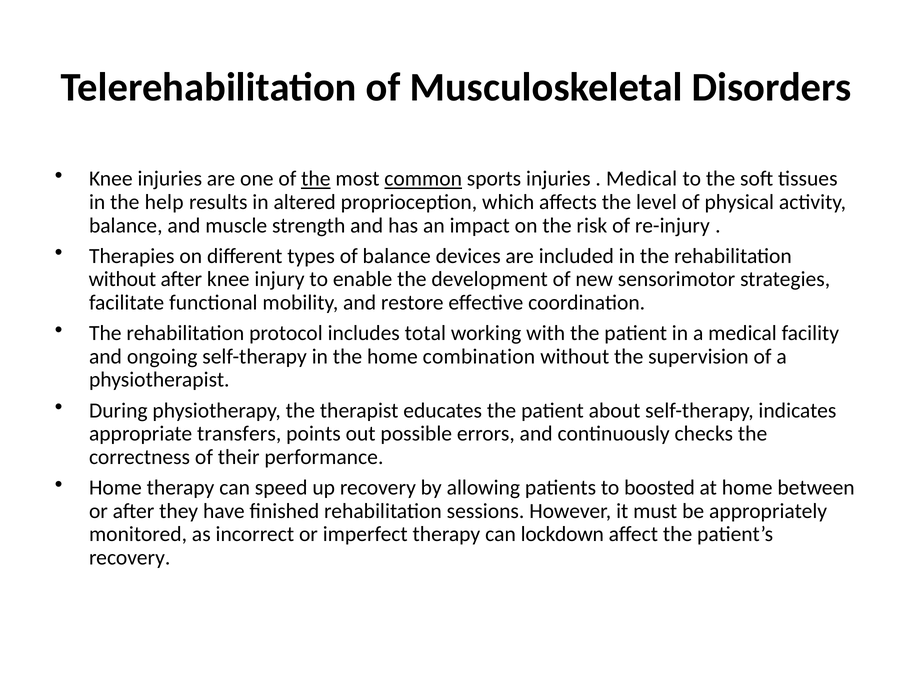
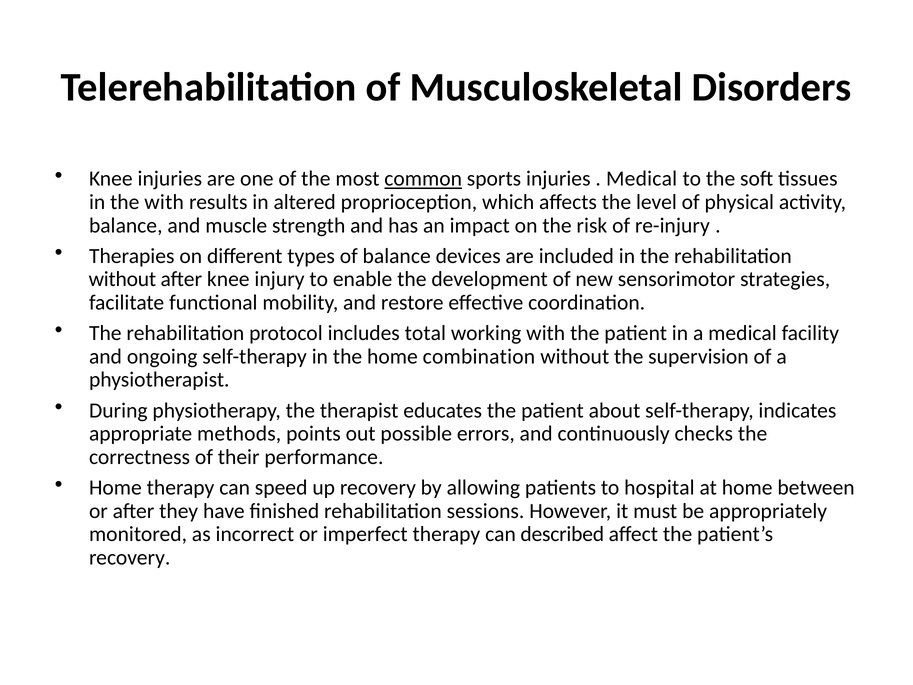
the at (316, 179) underline: present -> none
the help: help -> with
transfers: transfers -> methods
boosted: boosted -> hospital
lockdown: lockdown -> described
